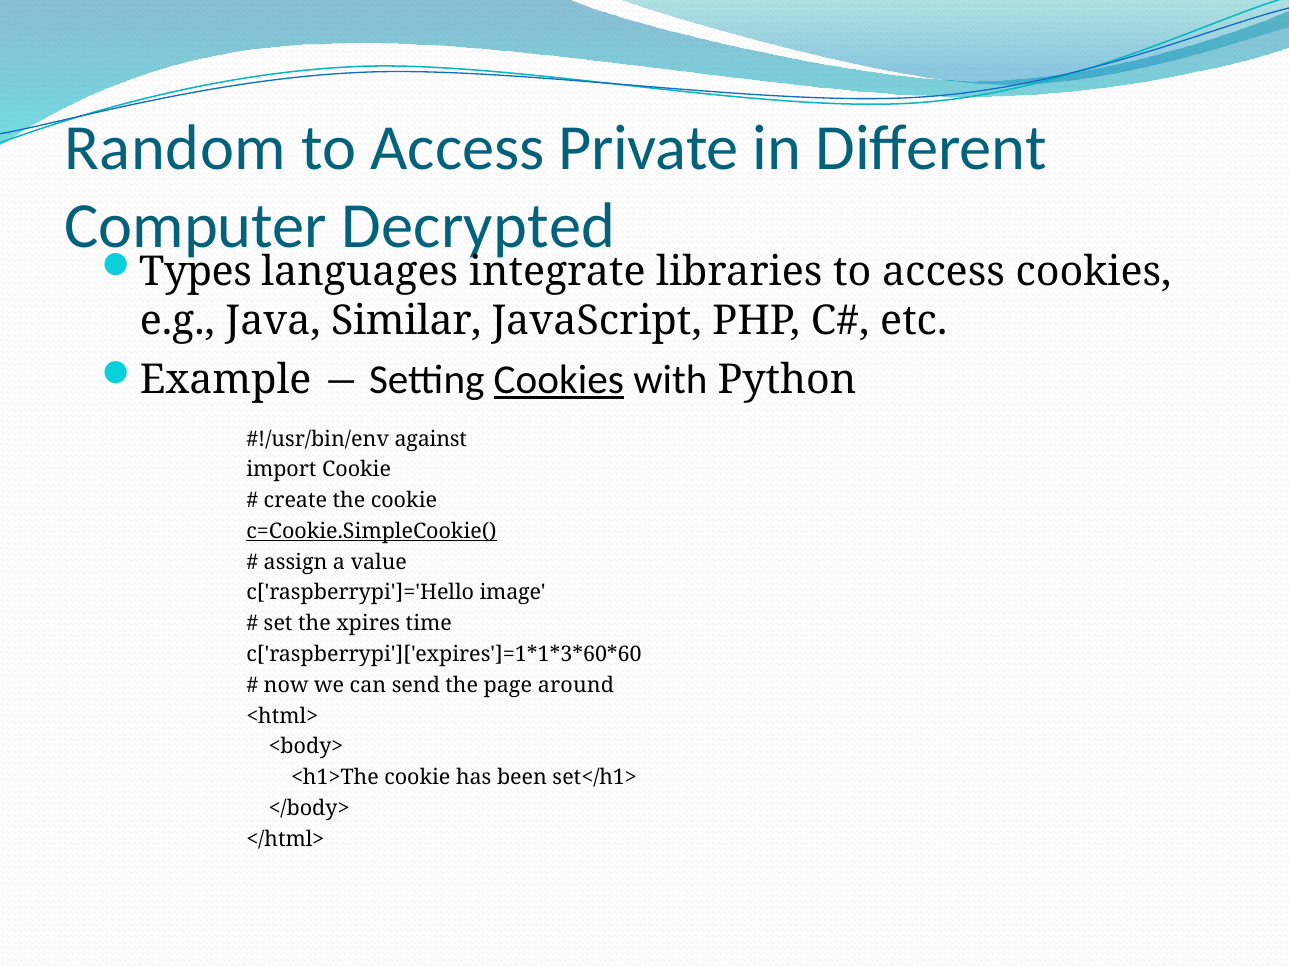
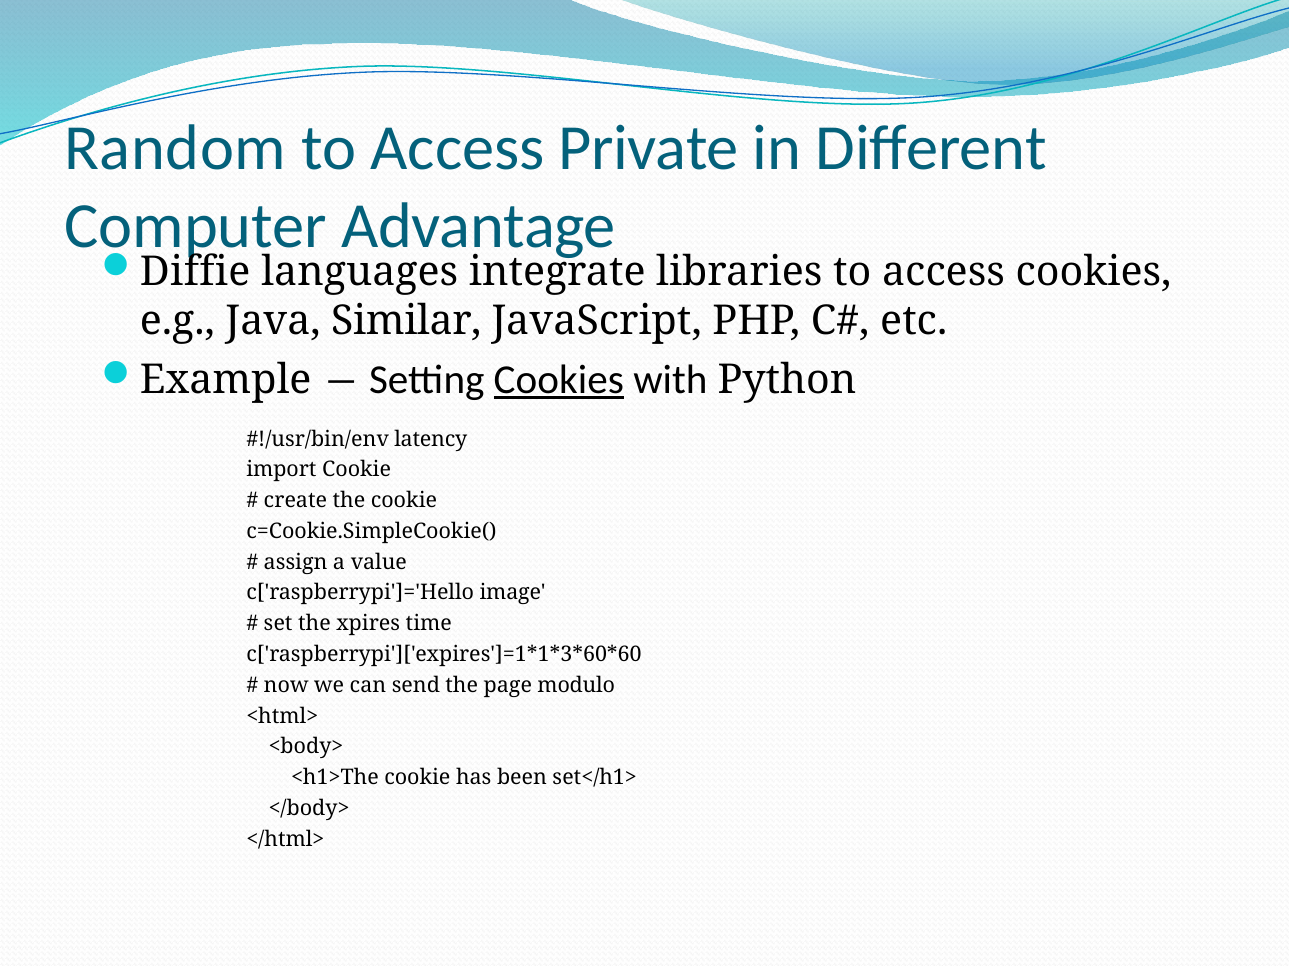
Decrypted: Decrypted -> Advantage
Types: Types -> Diffie
against: against -> latency
c=Cookie.SimpleCookie( underline: present -> none
around: around -> modulo
